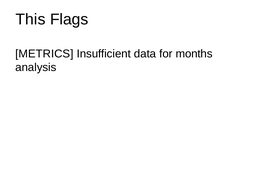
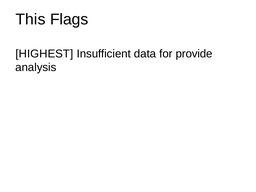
METRICS: METRICS -> HIGHEST
months: months -> provide
